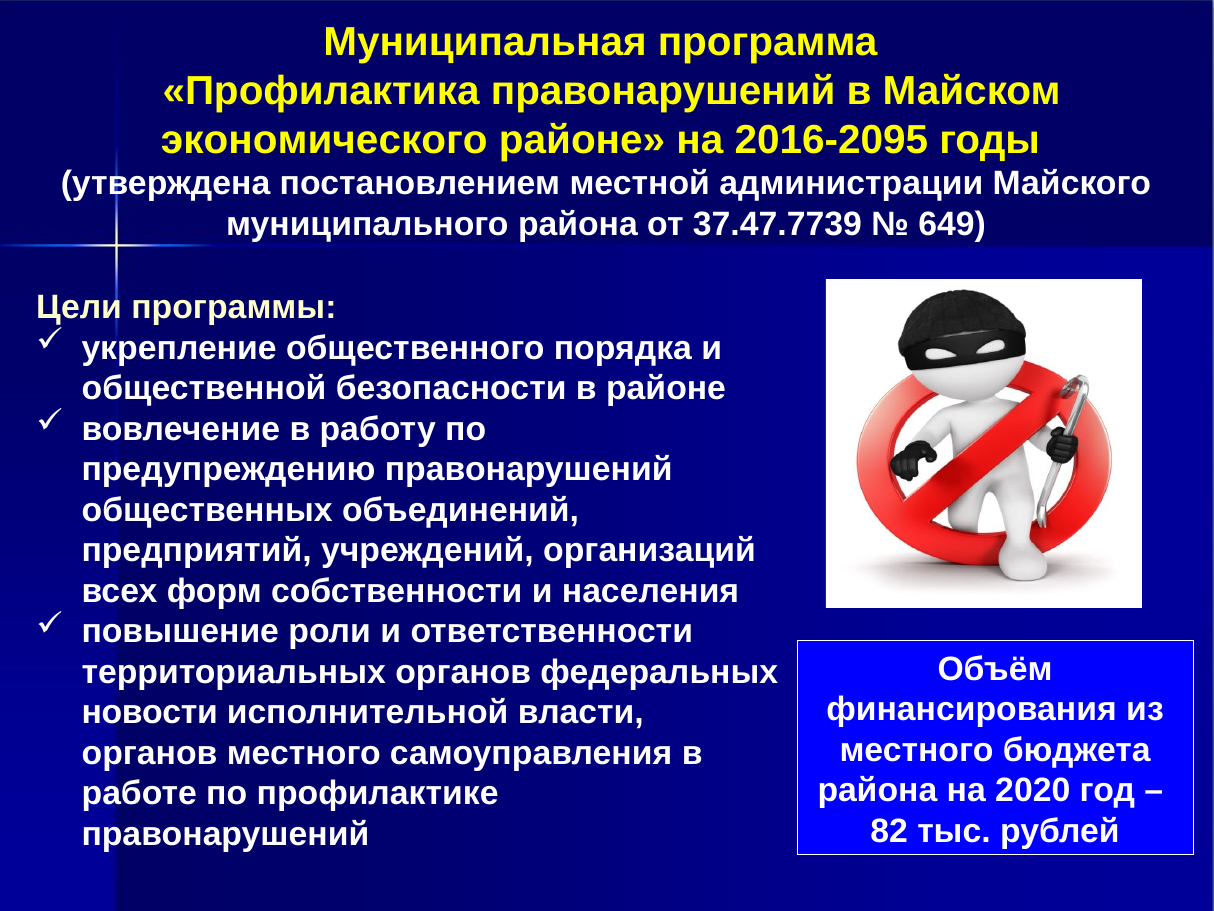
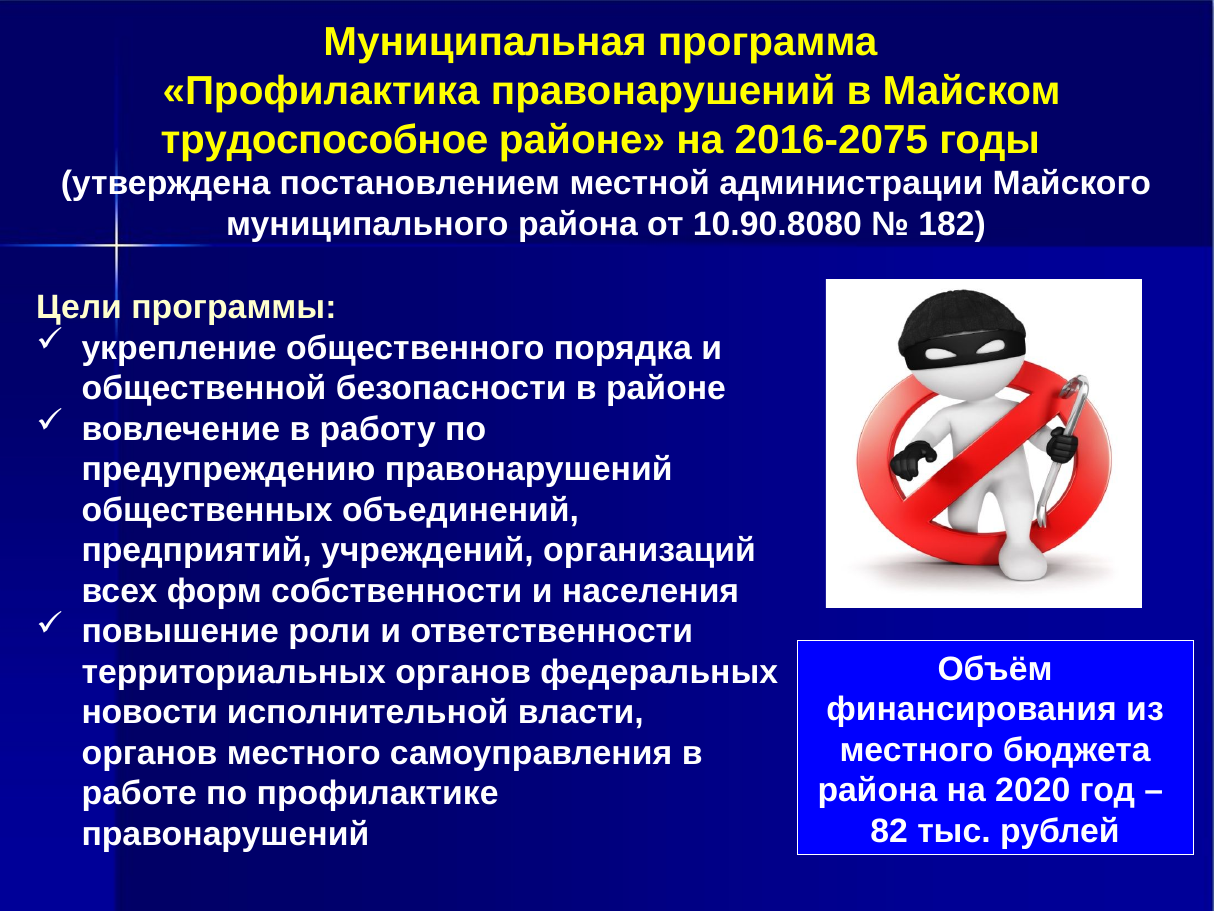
экономического: экономического -> трудоспособное
2016-2095: 2016-2095 -> 2016-2075
37.47.7739: 37.47.7739 -> 10.90.8080
649: 649 -> 182
